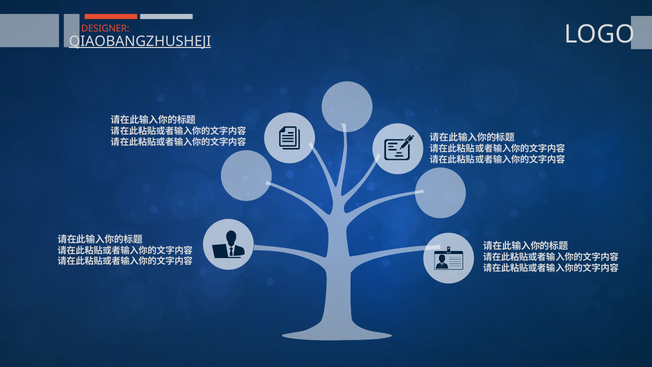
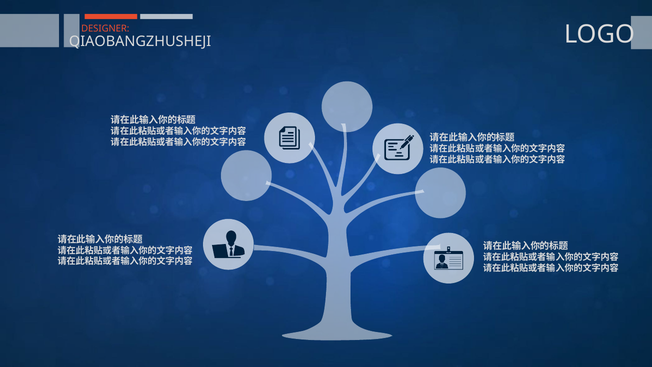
QIAOBANGZHUSHEJI underline: present -> none
